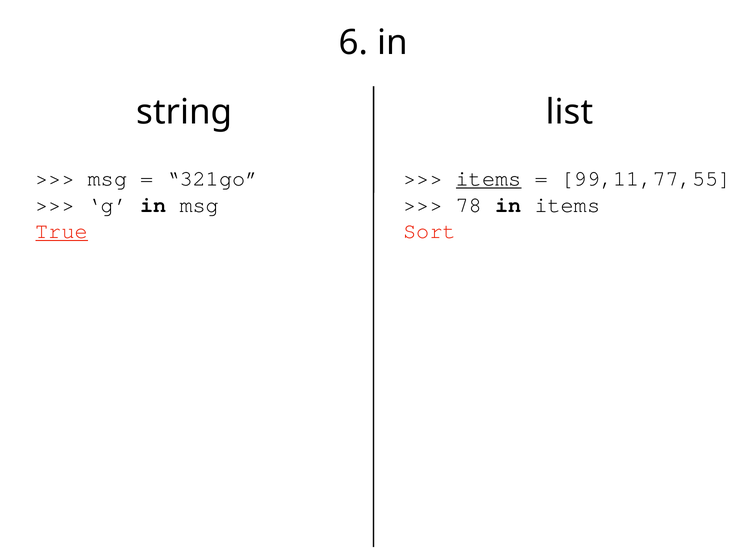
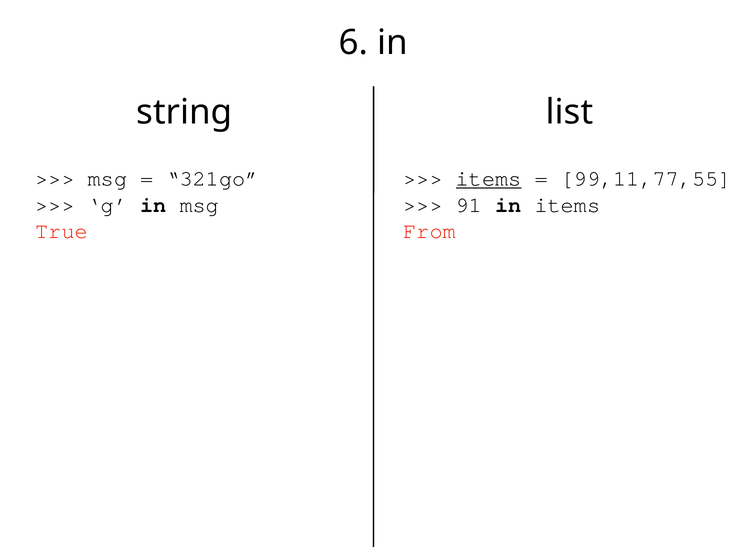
78: 78 -> 91
True underline: present -> none
Sort: Sort -> From
